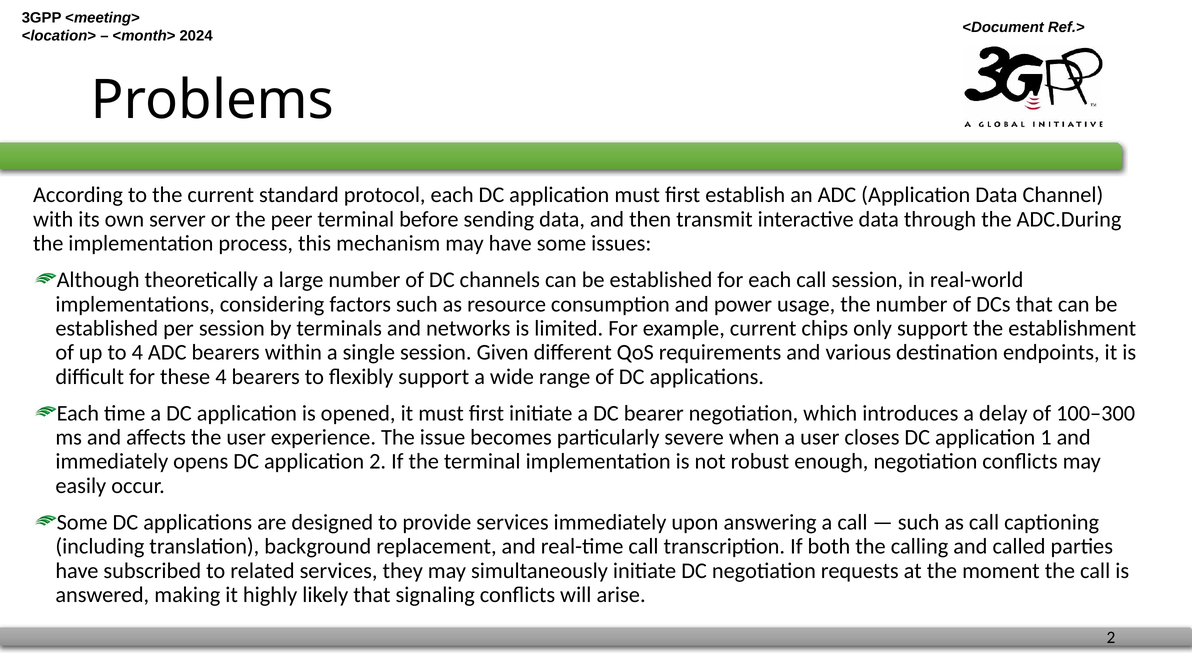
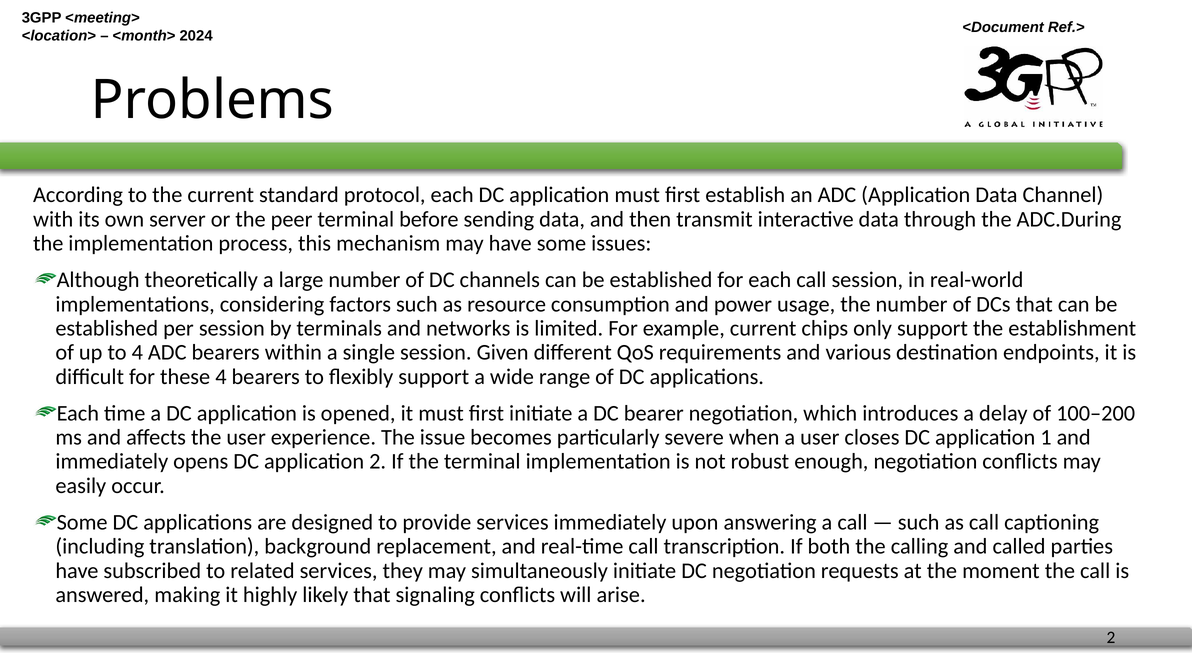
100–300: 100–300 -> 100–200
